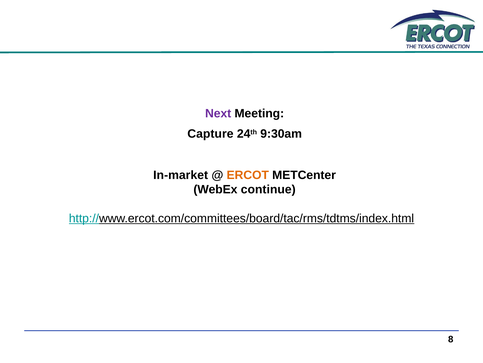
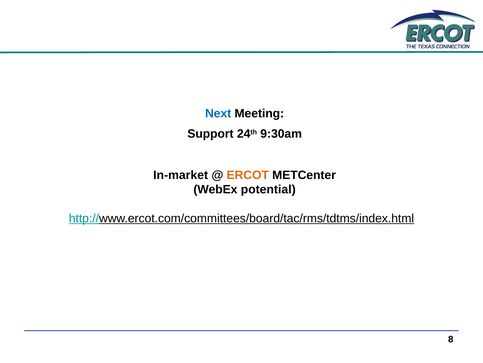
Next colour: purple -> blue
Capture: Capture -> Support
continue: continue -> potential
